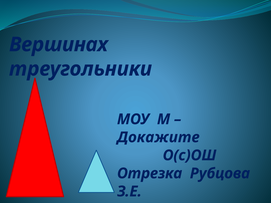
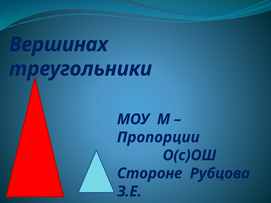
Докажите: Докажите -> Пропорции
Отрезка: Отрезка -> Стороне
